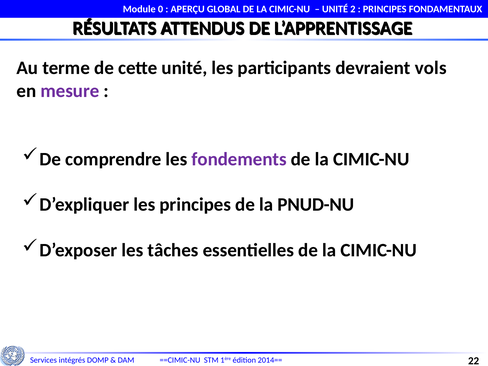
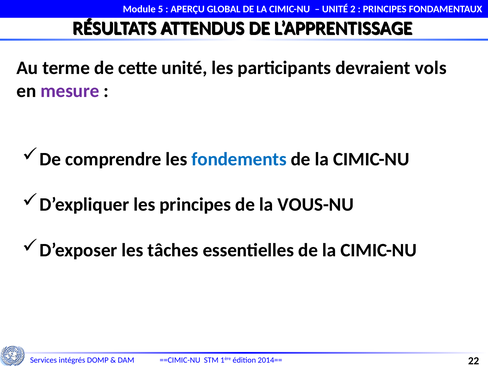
0: 0 -> 5
fondements colour: purple -> blue
PNUD-NU: PNUD-NU -> VOUS-NU
